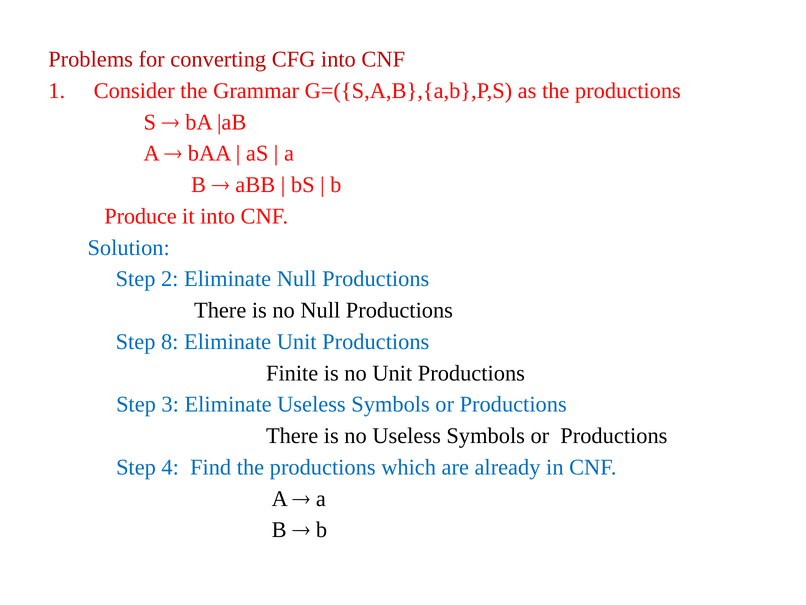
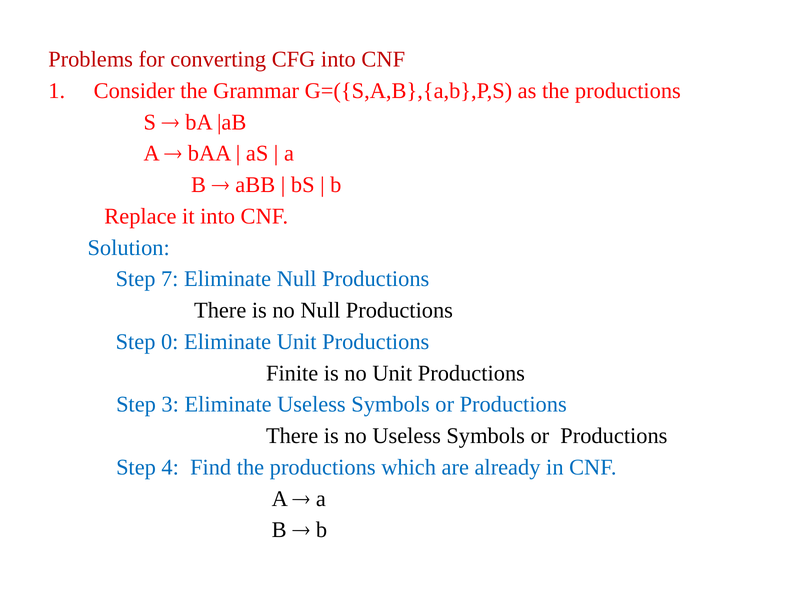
Produce: Produce -> Replace
2: 2 -> 7
8: 8 -> 0
